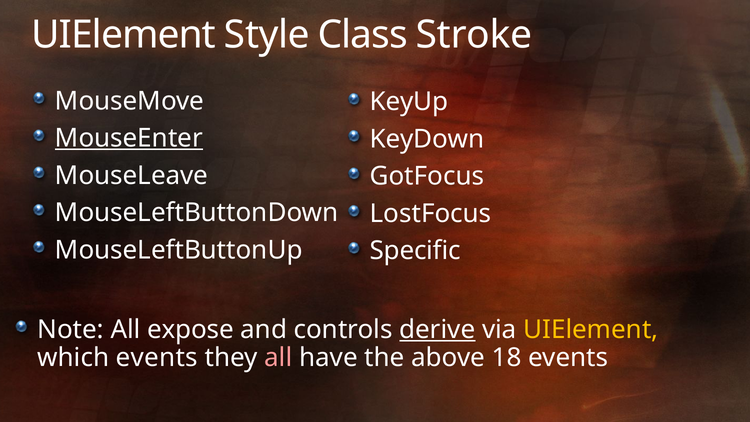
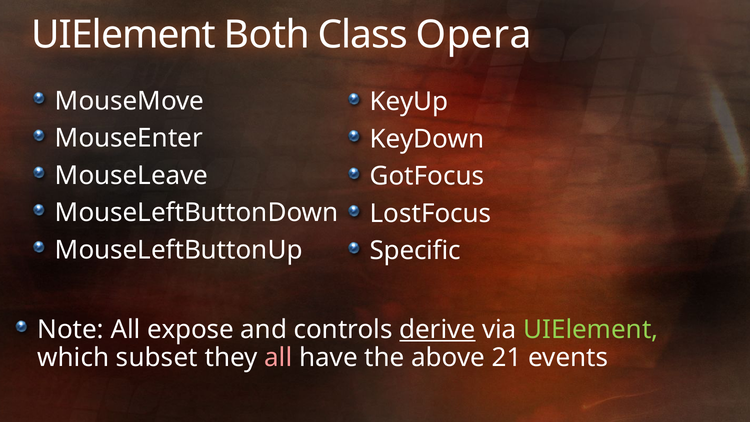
Style: Style -> Both
Stroke: Stroke -> Opera
MouseEnter underline: present -> none
UIElement at (591, 329) colour: yellow -> light green
which events: events -> subset
18: 18 -> 21
